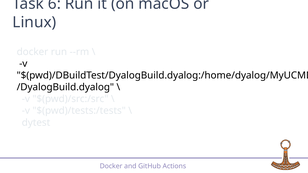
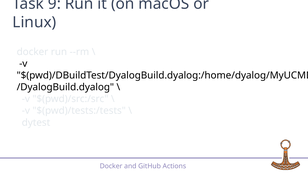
6: 6 -> 9
